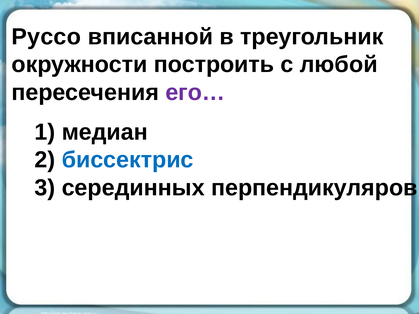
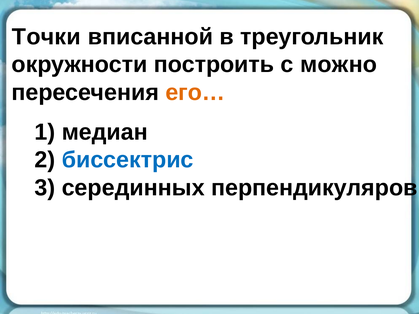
Руссо: Руссо -> Точки
любой: любой -> можно
его… colour: purple -> orange
